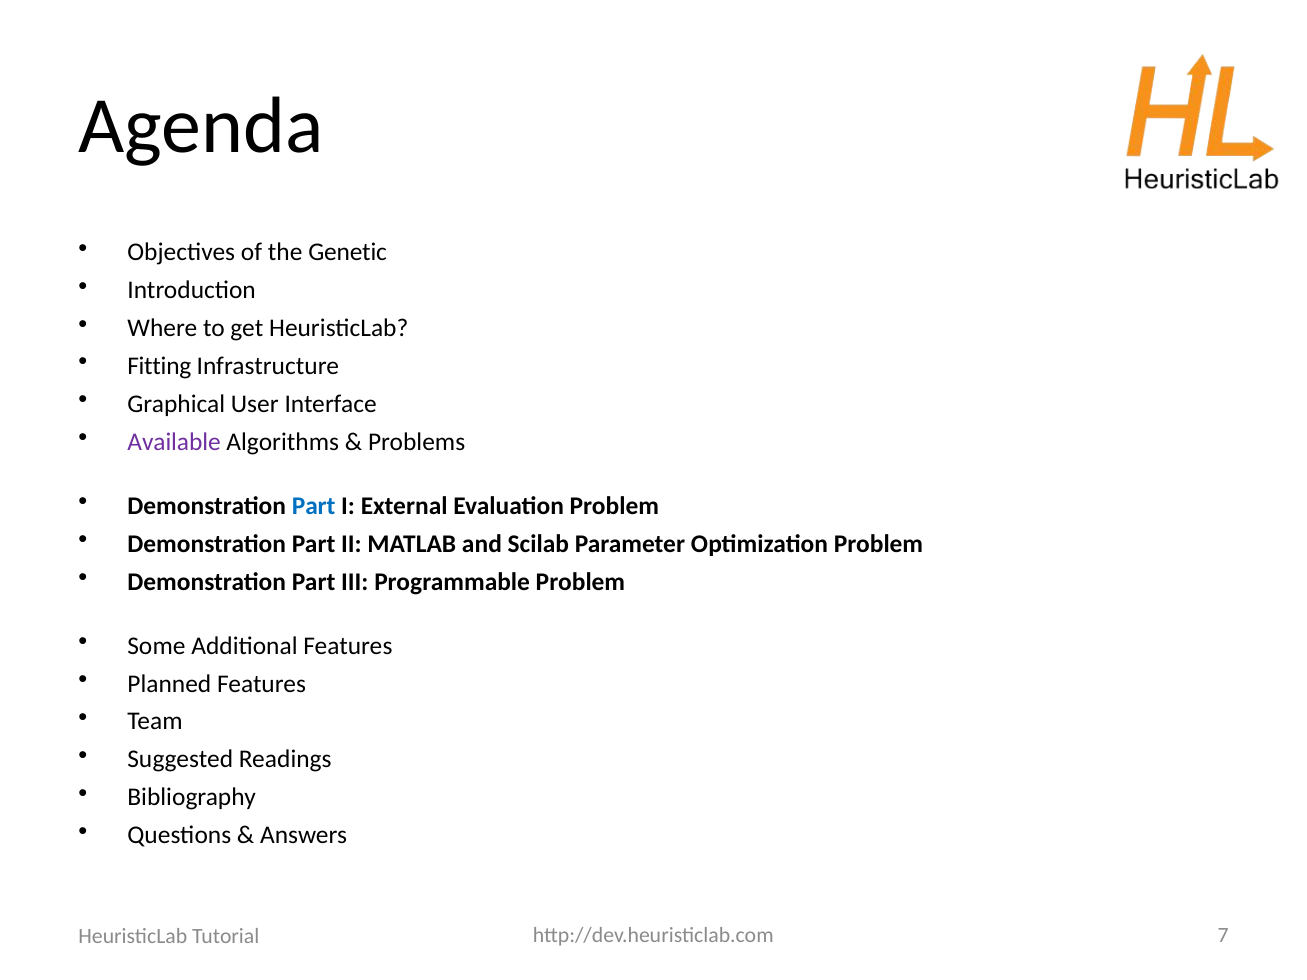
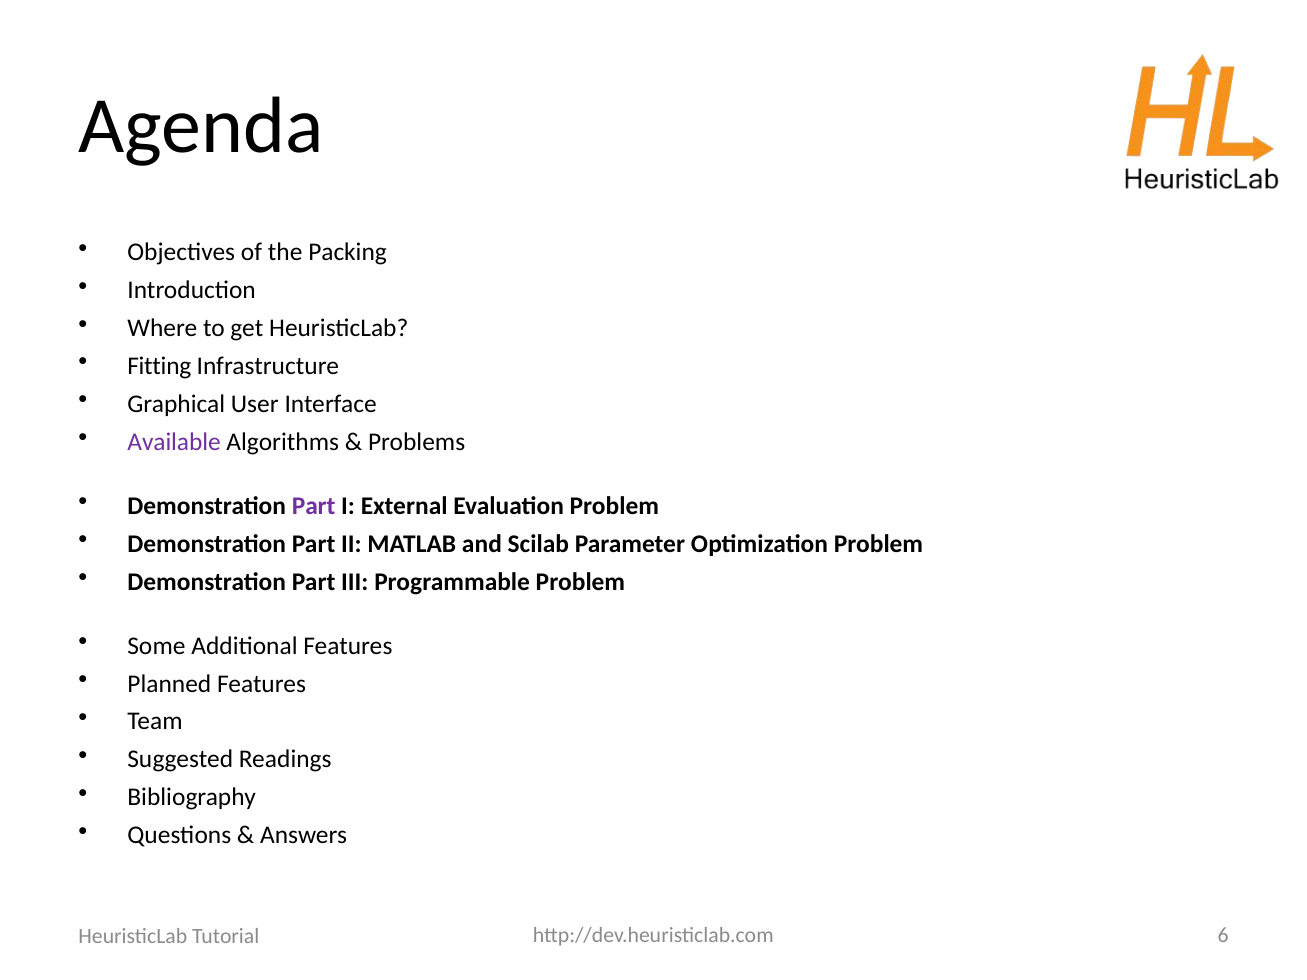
Genetic: Genetic -> Packing
Part at (314, 506) colour: blue -> purple
7: 7 -> 6
